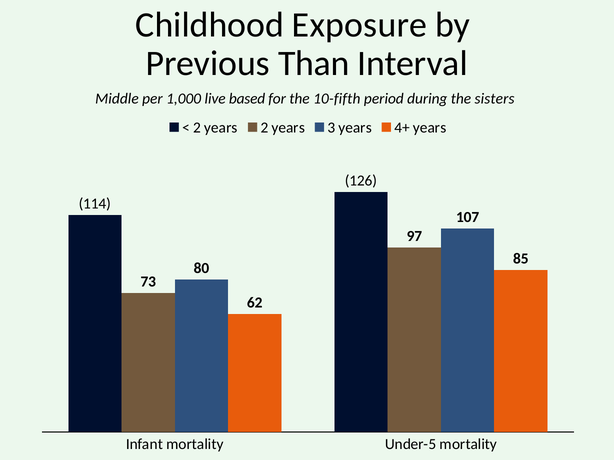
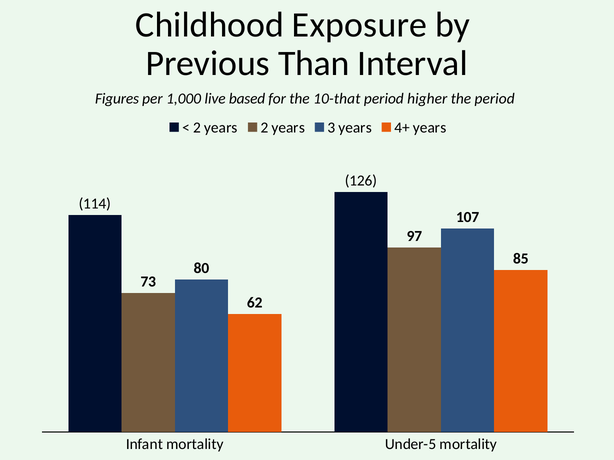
Middle: Middle -> Figures
10-fifth: 10-fifth -> 10-that
during: during -> higher
the sisters: sisters -> period
